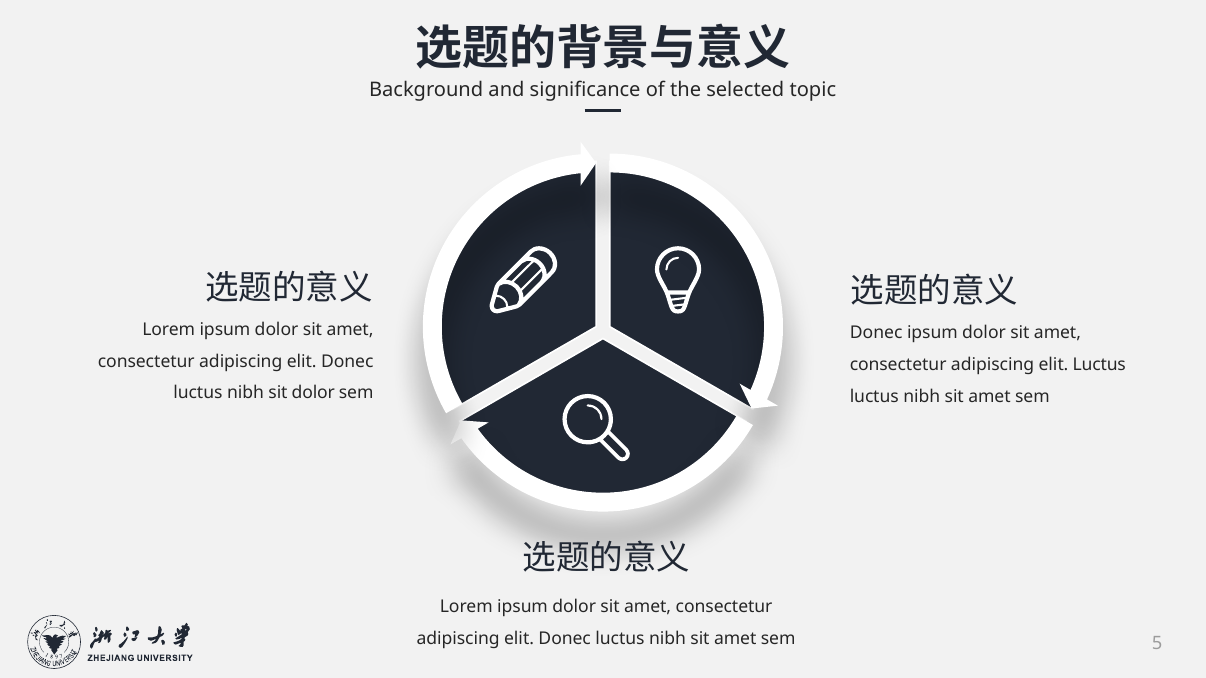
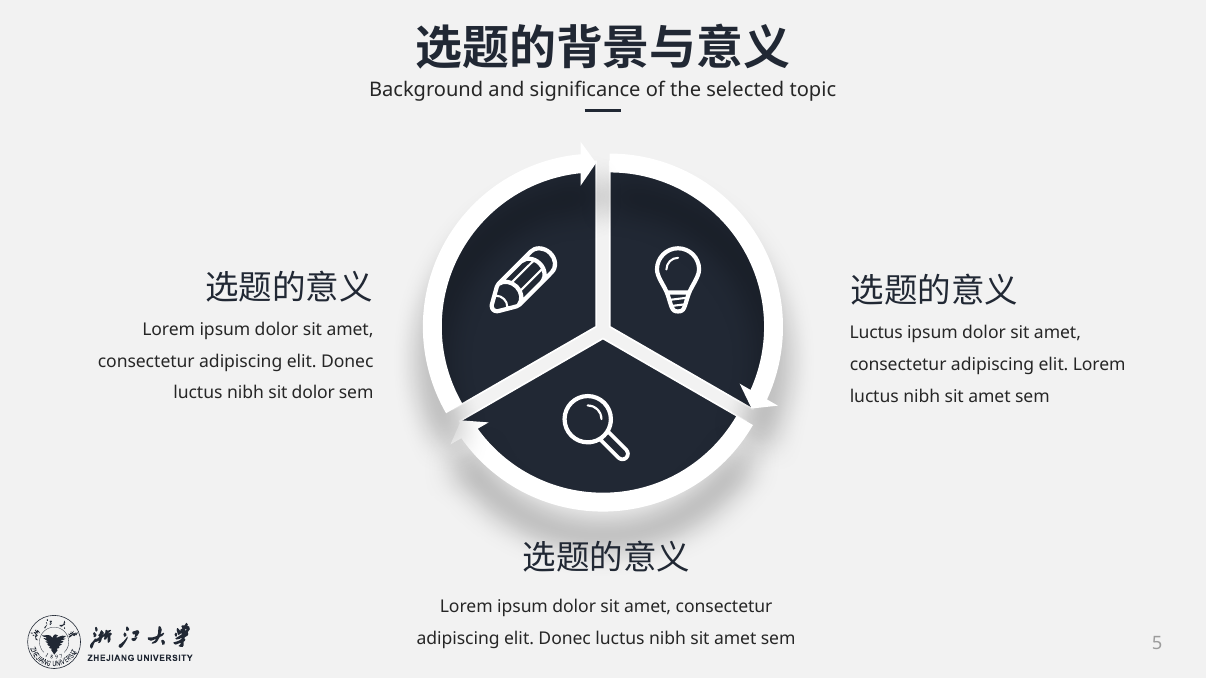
Donec at (876, 333): Donec -> Luctus
elit Luctus: Luctus -> Lorem
